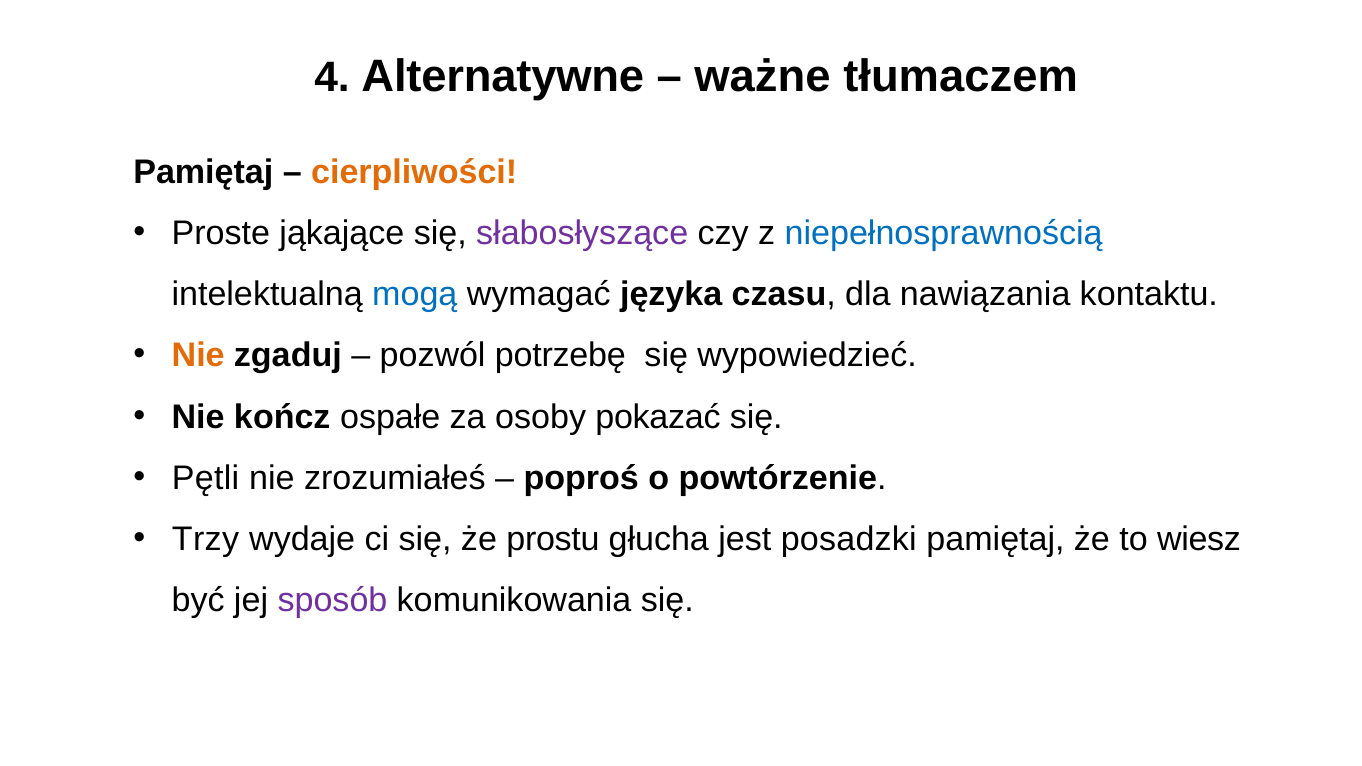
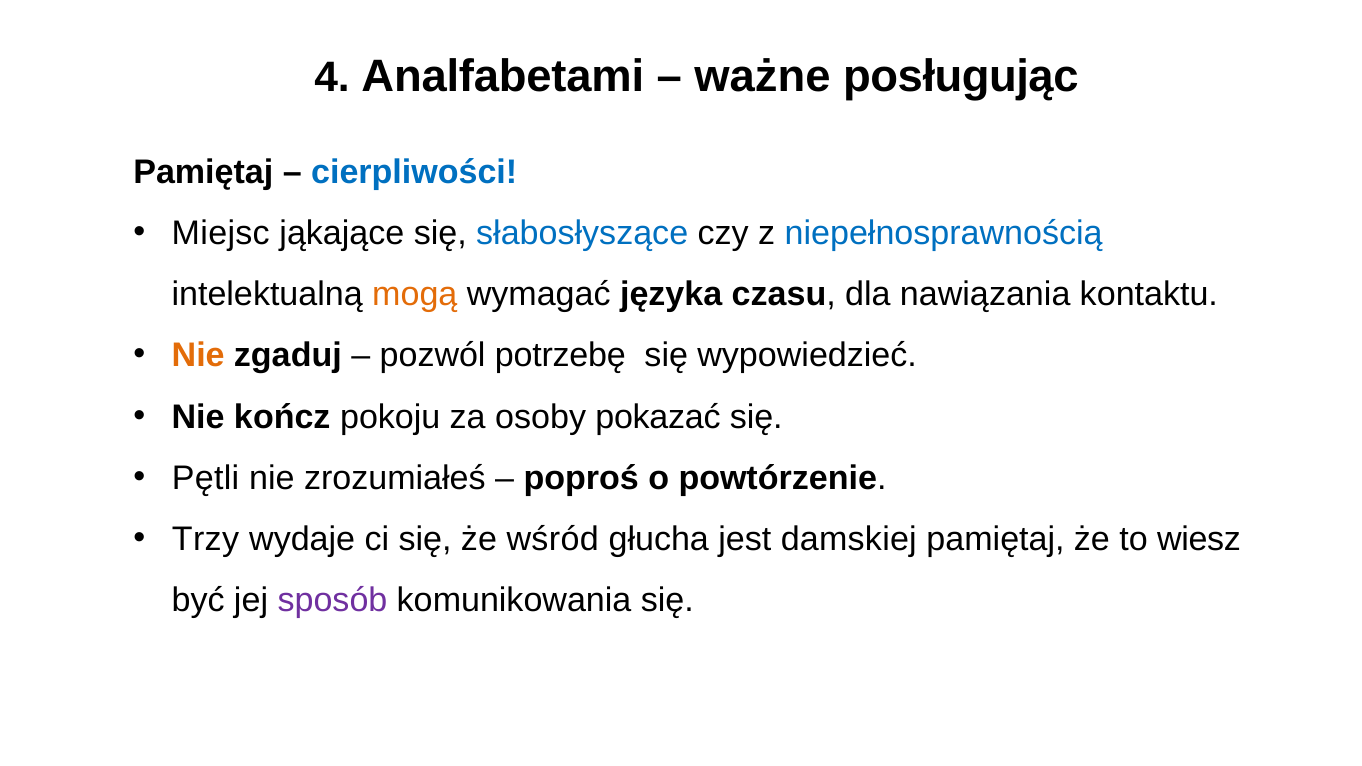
Alternatywne: Alternatywne -> Analfabetami
tłumaczem: tłumaczem -> posługując
cierpliwości colour: orange -> blue
Proste: Proste -> Miejsc
słabosłyszące colour: purple -> blue
mogą colour: blue -> orange
ospałe: ospałe -> pokoju
prostu: prostu -> wśród
posadzki: posadzki -> damskiej
